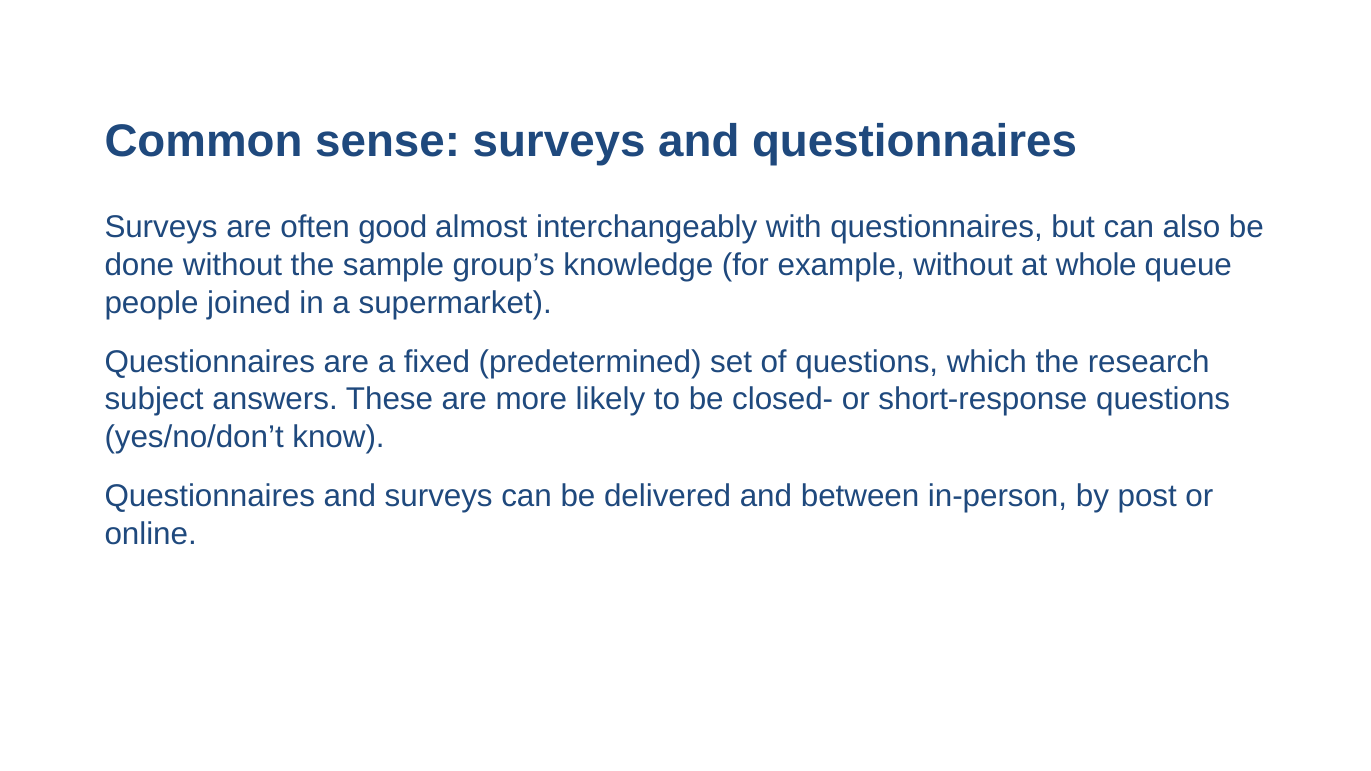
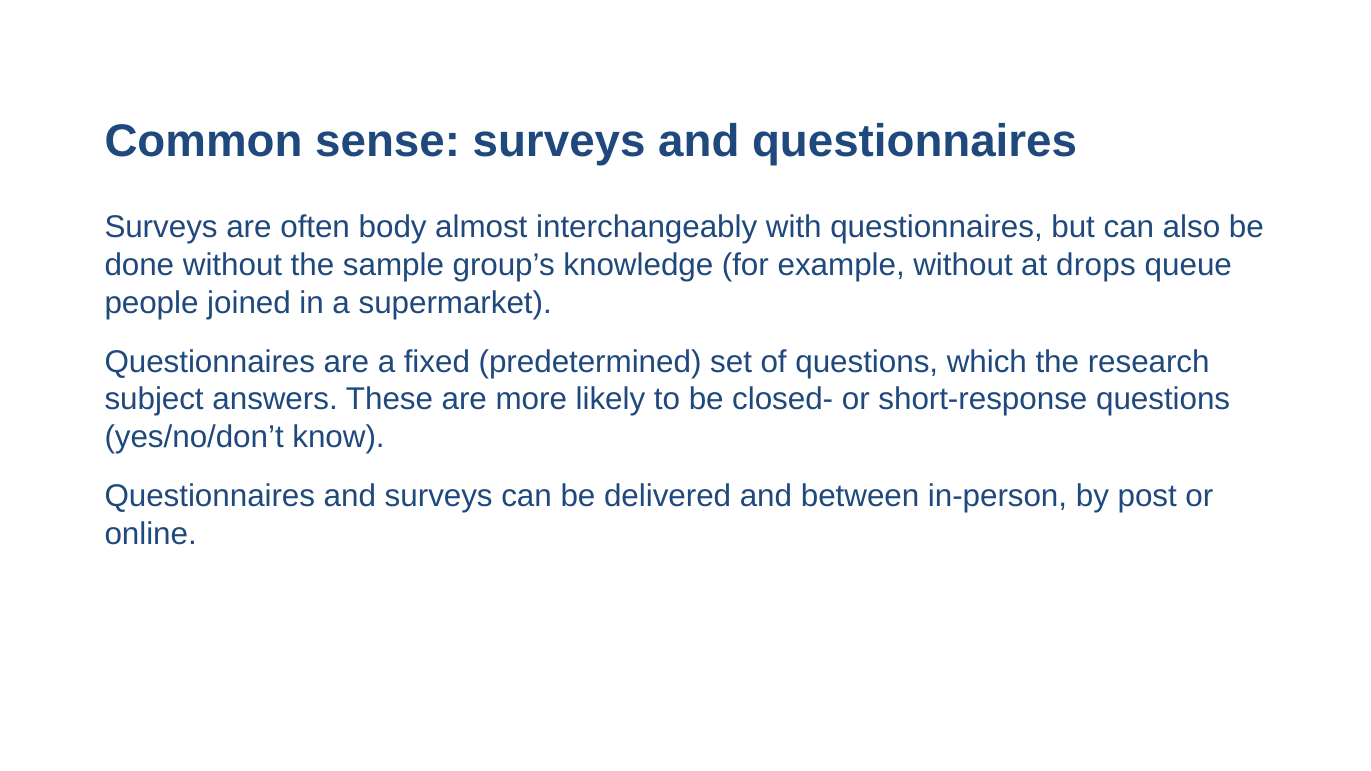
good: good -> body
whole: whole -> drops
